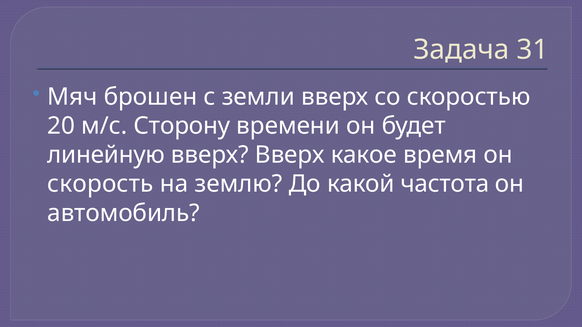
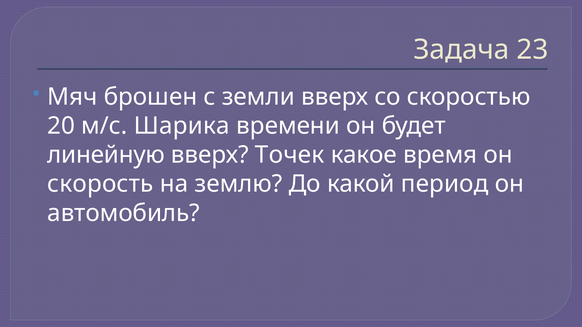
31: 31 -> 23
Сторону: Сторону -> Шарика
вверх Вверх: Вверх -> Точек
частота: частота -> период
